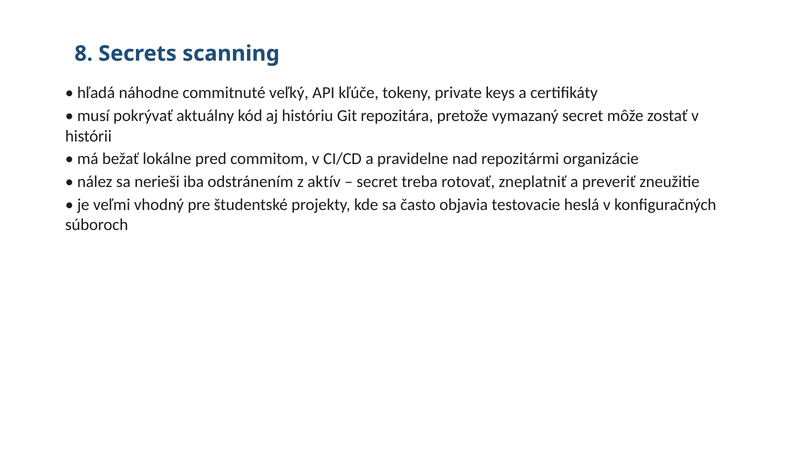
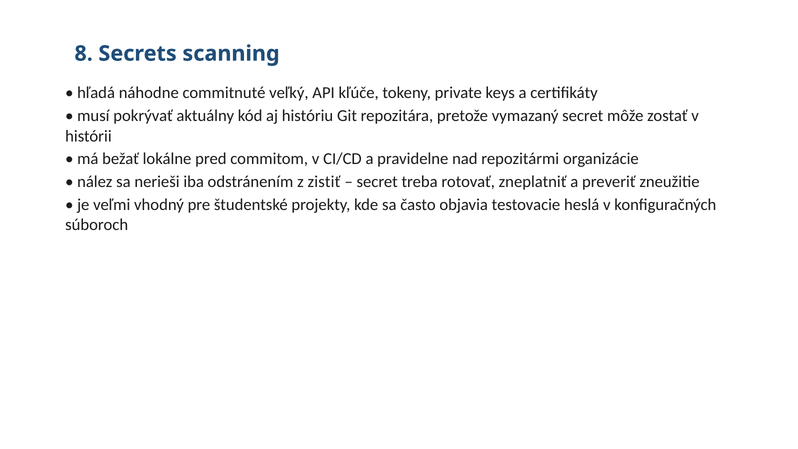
aktív: aktív -> zistiť
